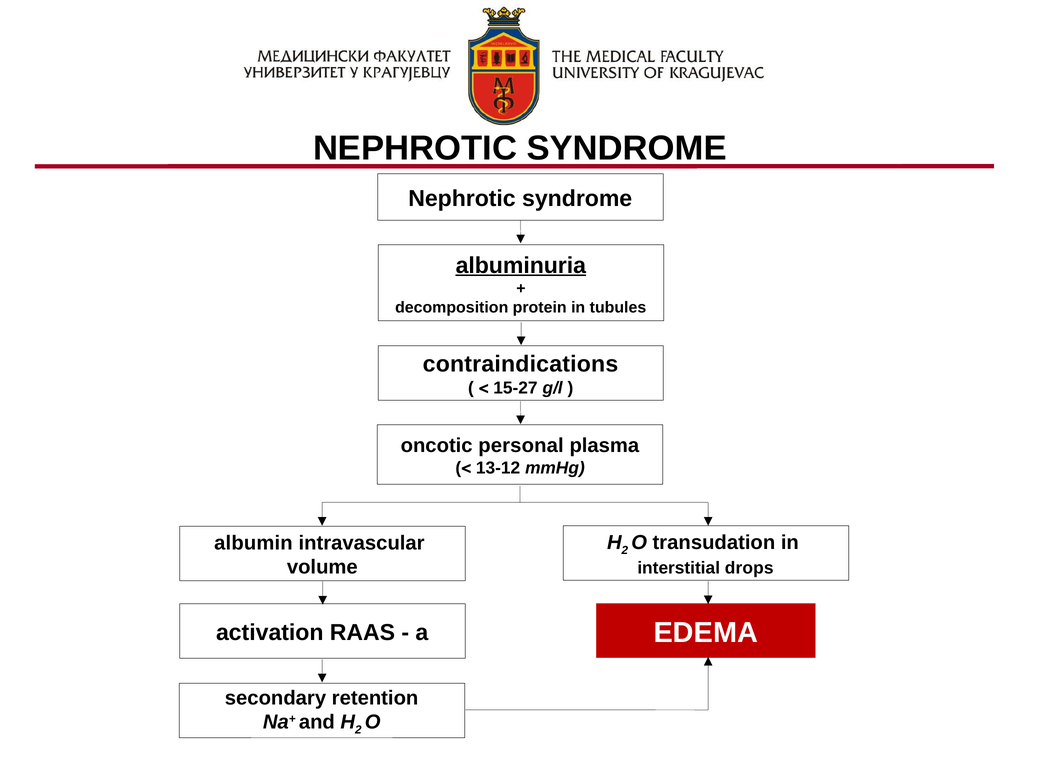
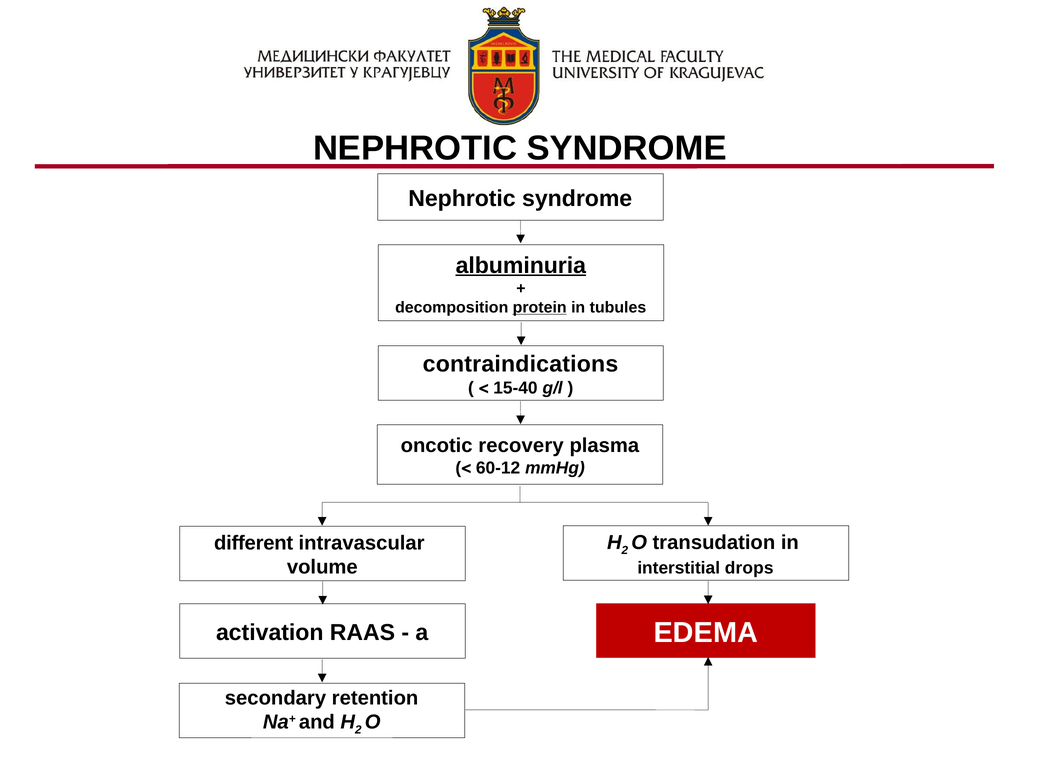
protein underline: none -> present
15-27: 15-27 -> 15-40
personal: personal -> recovery
13-12: 13-12 -> 60-12
albumin: albumin -> different
